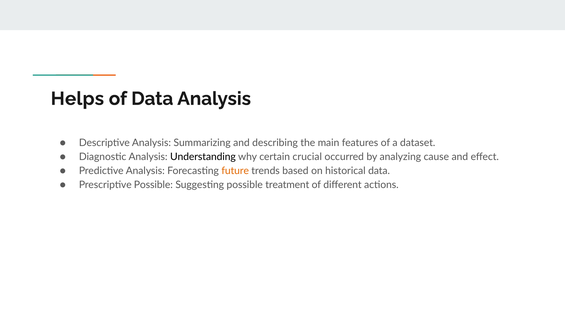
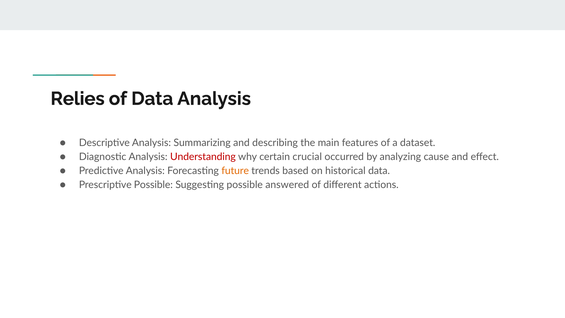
Helps: Helps -> Relies
Understanding colour: black -> red
treatment: treatment -> answered
